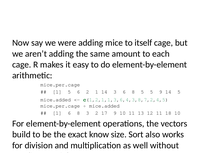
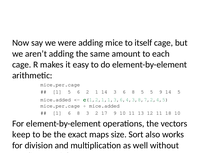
build: build -> keep
know: know -> maps
